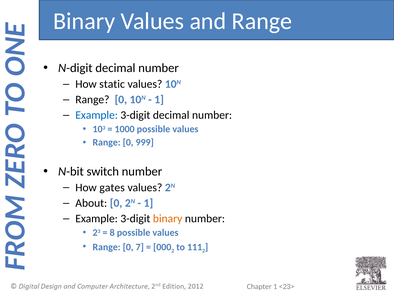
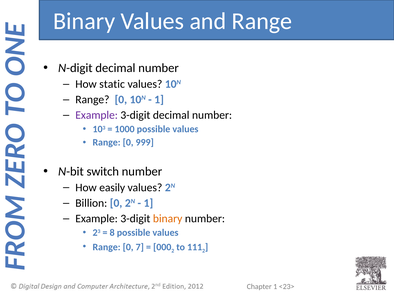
Example at (97, 115) colour: blue -> purple
gates: gates -> easily
About: About -> Billion
